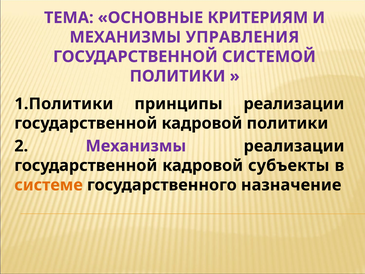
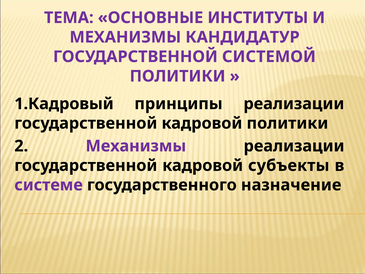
КРИТЕРИЯМ: КРИТЕРИЯМ -> ИНСТИТУТЫ
УПРАВЛЕНИЯ: УПРАВЛЕНИЯ -> КАНДИДАТУР
1.Политики: 1.Политики -> 1.Кадровый
системе colour: orange -> purple
